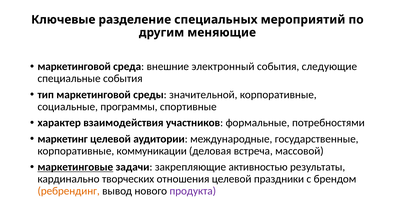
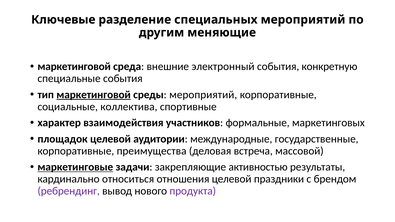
следующие: следующие -> конкретную
маркетинговой at (94, 95) underline: none -> present
среды значительной: значительной -> мероприятий
программы: программы -> коллектива
потребностями: потребностями -> маркетинговых
маркетинг: маркетинг -> площадок
коммуникации: коммуникации -> преимущества
творческих: творческих -> относиться
ребрендинг colour: orange -> purple
